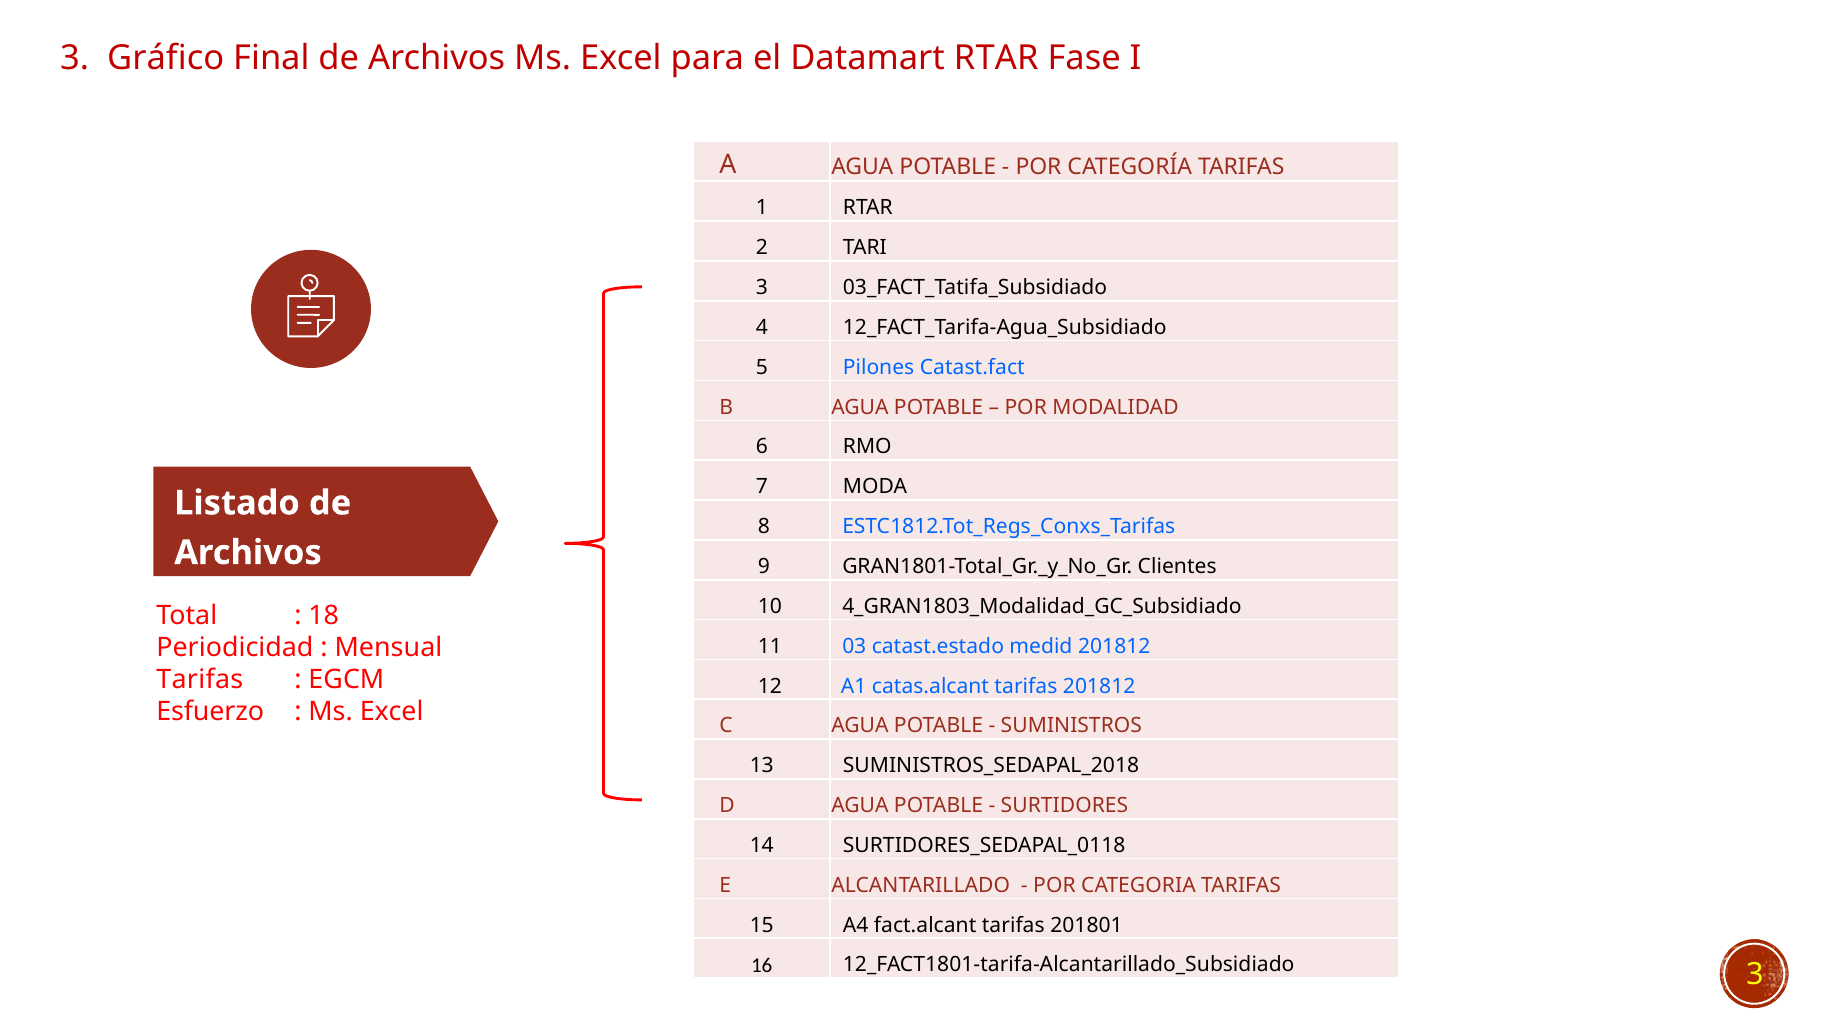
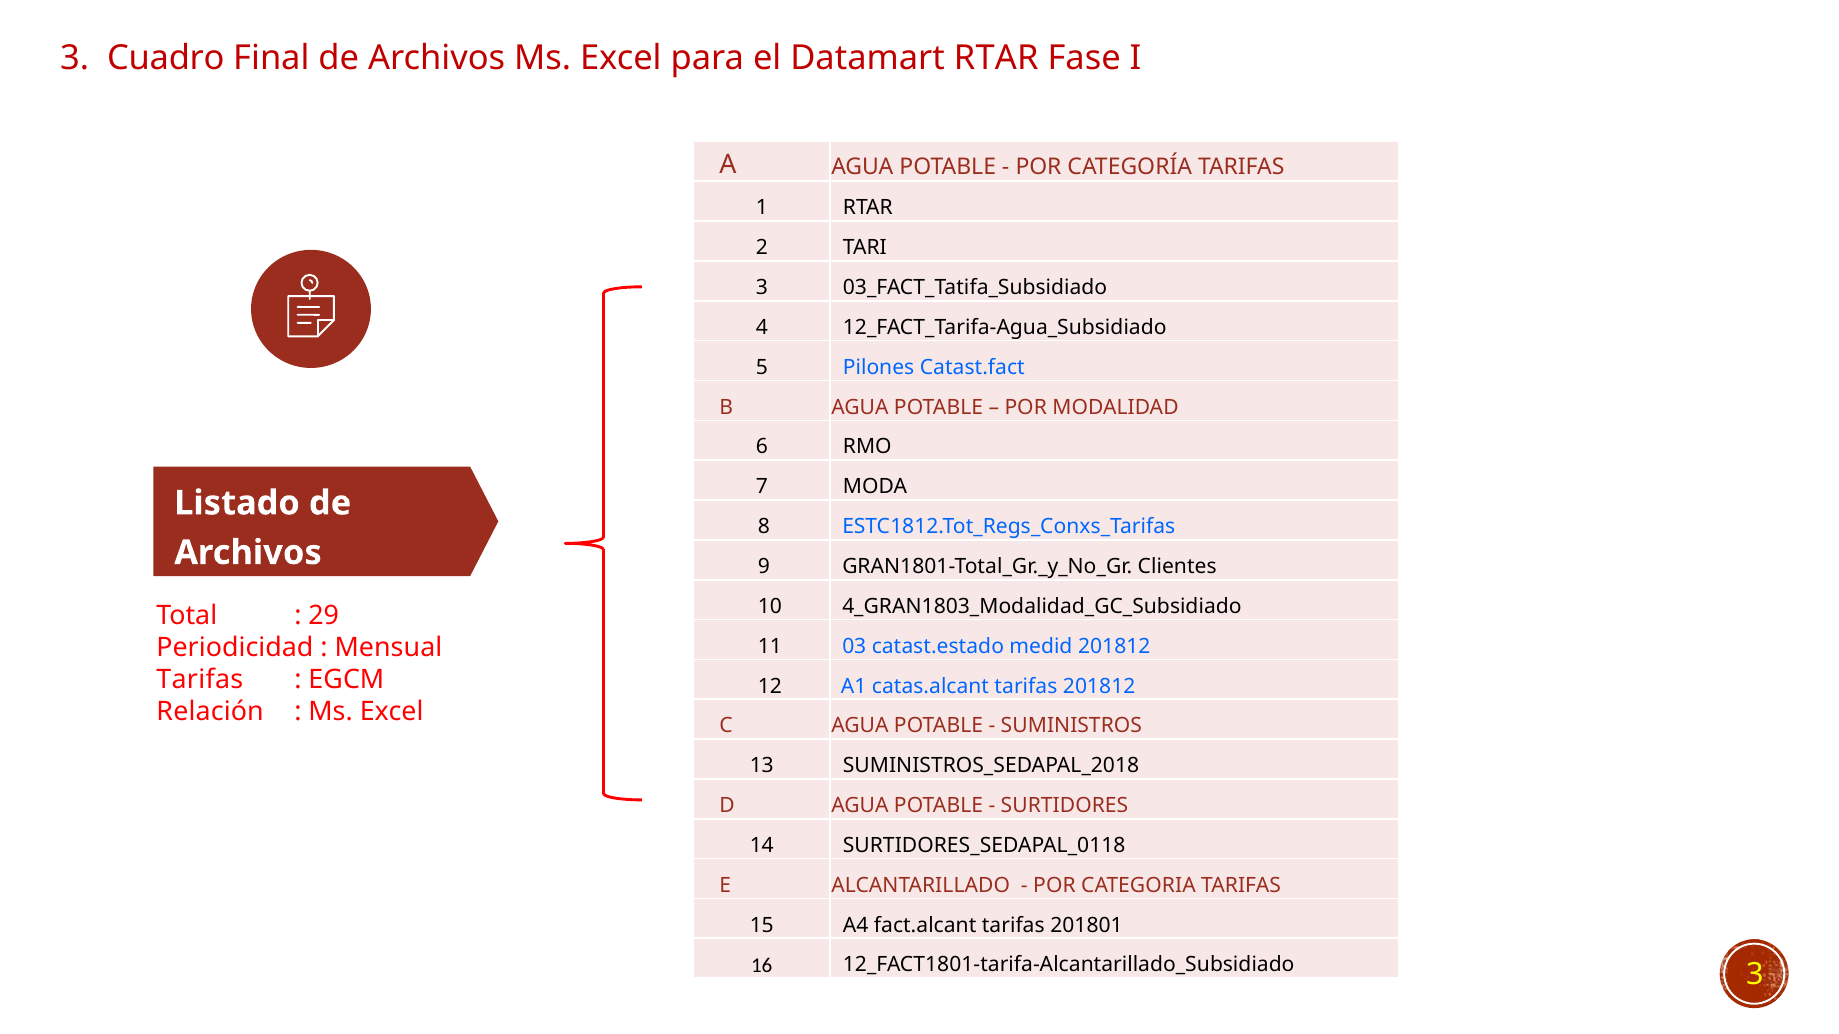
Gráfico: Gráfico -> Cuadro
18: 18 -> 29
Esfuerzo: Esfuerzo -> Relación
